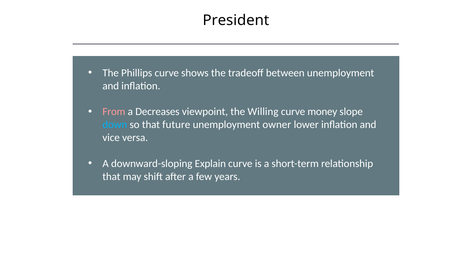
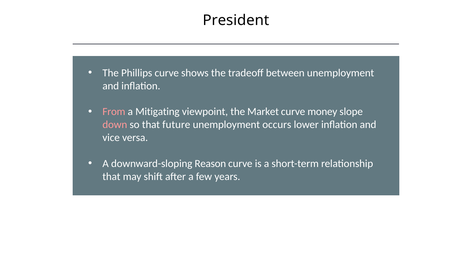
Decreases: Decreases -> Mitigating
Willing: Willing -> Market
down colour: light blue -> pink
owner: owner -> occurs
Explain: Explain -> Reason
